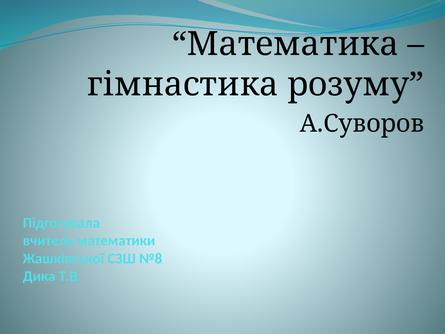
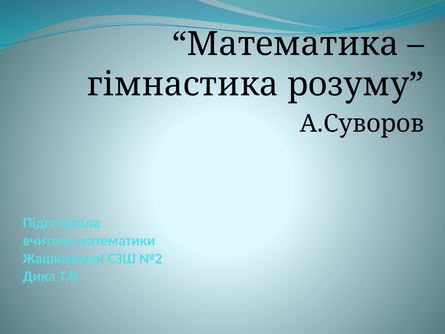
№8: №8 -> №2
